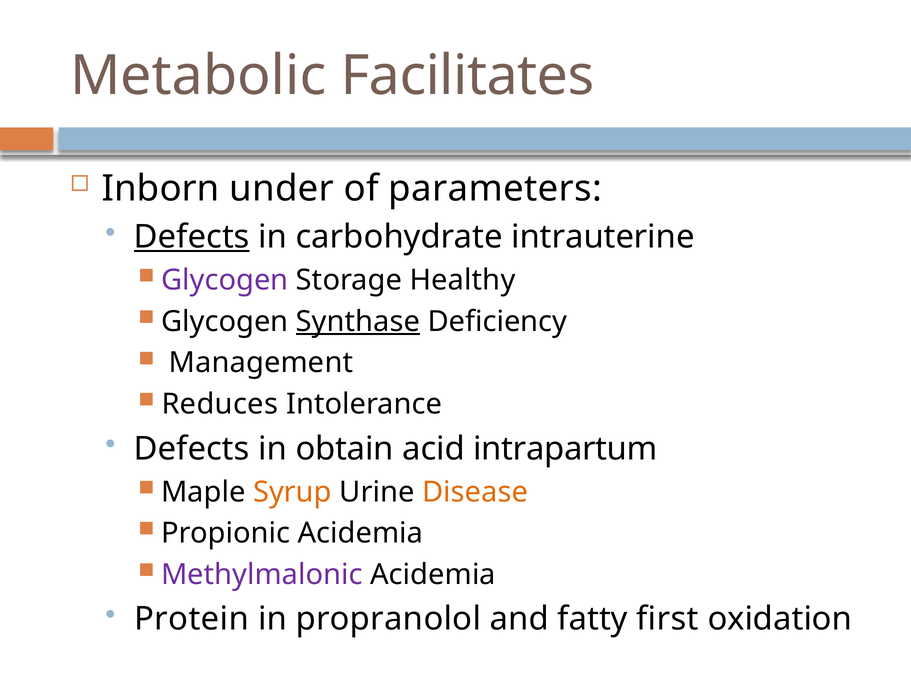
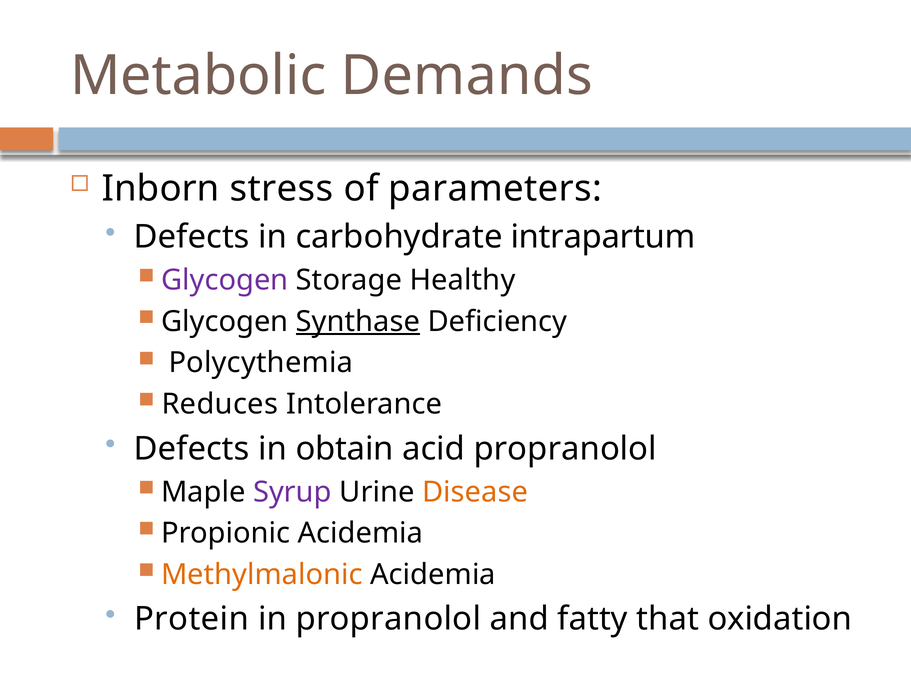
Facilitates: Facilitates -> Demands
under: under -> stress
Defects at (192, 237) underline: present -> none
intrauterine: intrauterine -> intrapartum
Management: Management -> Polycythemia
acid intrapartum: intrapartum -> propranolol
Syrup colour: orange -> purple
Methylmalonic colour: purple -> orange
first: first -> that
